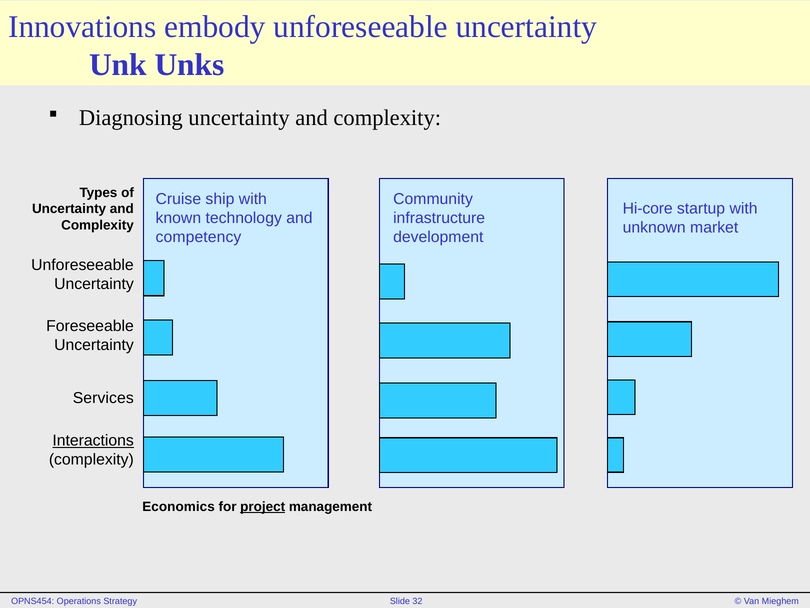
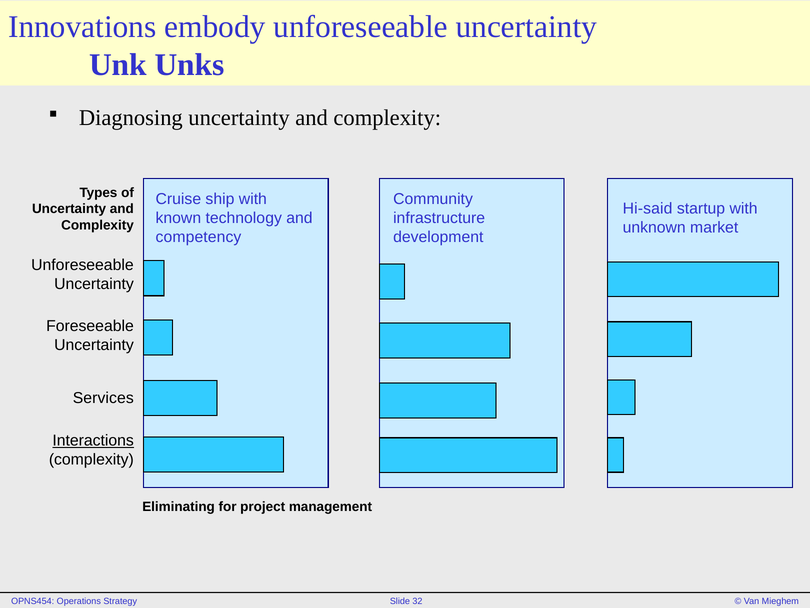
Hi-core: Hi-core -> Hi-said
Economics: Economics -> Eliminating
project underline: present -> none
